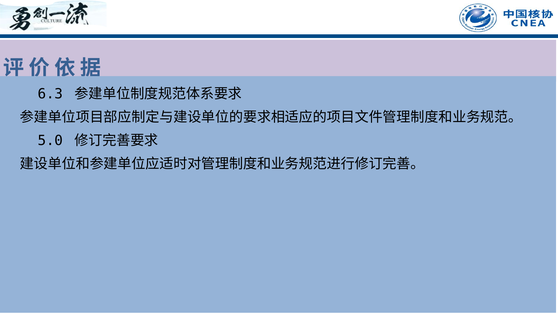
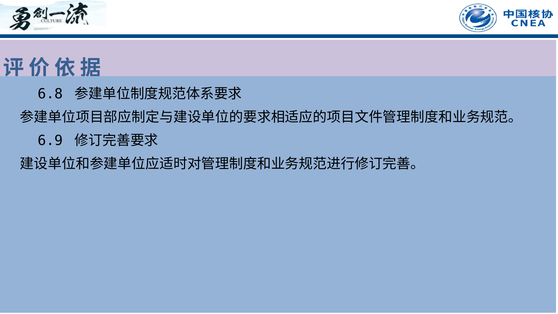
6.3: 6.3 -> 6.8
5.0: 5.0 -> 6.9
